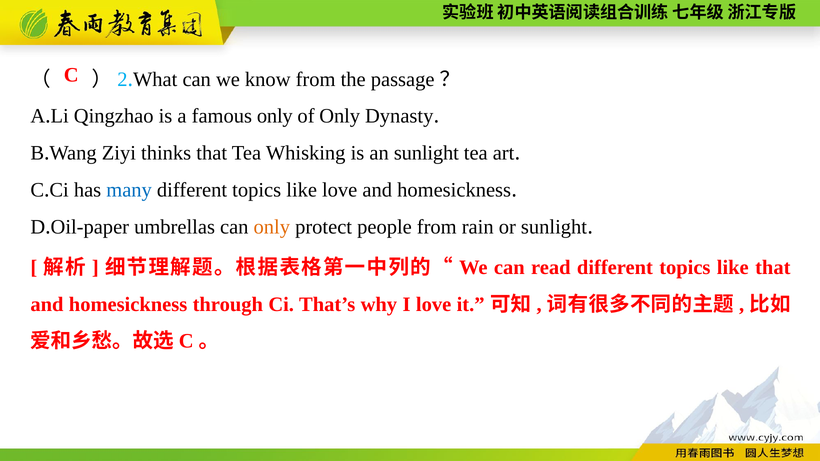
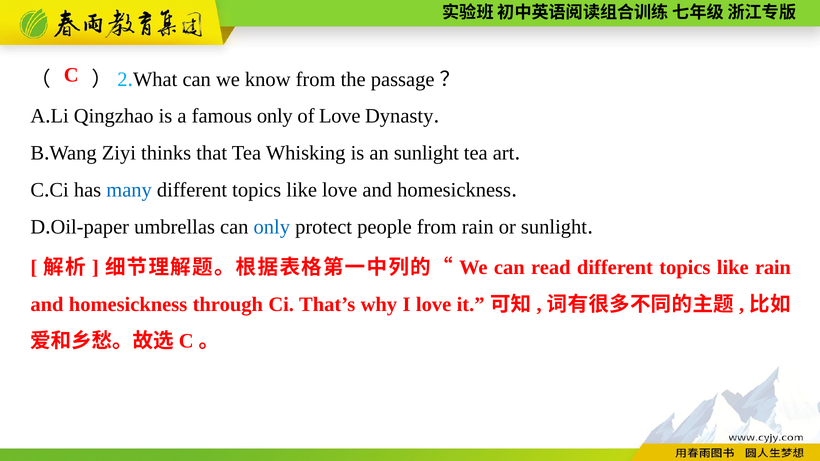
of Only: Only -> Love
only at (272, 227) colour: orange -> blue
like that: that -> rain
